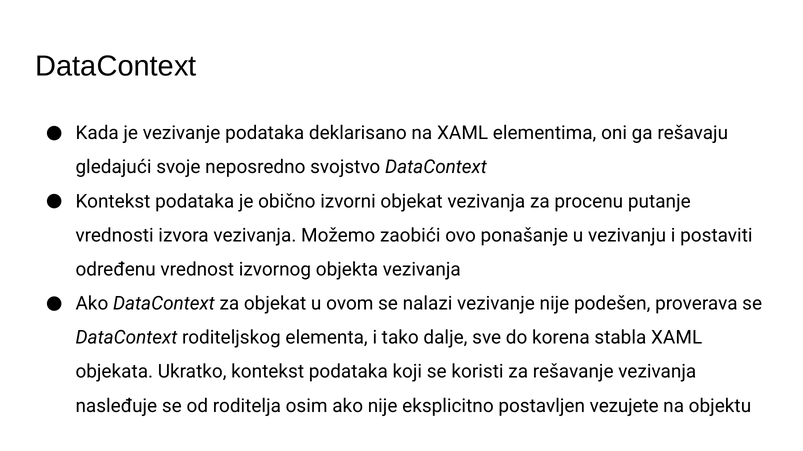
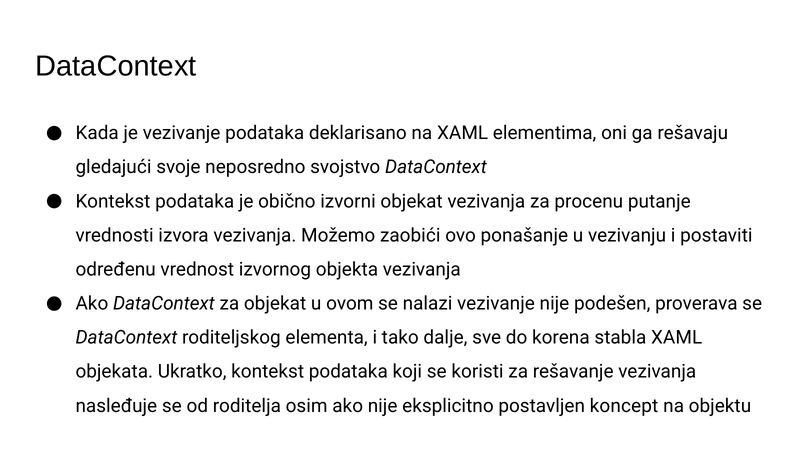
vezujete: vezujete -> koncept
